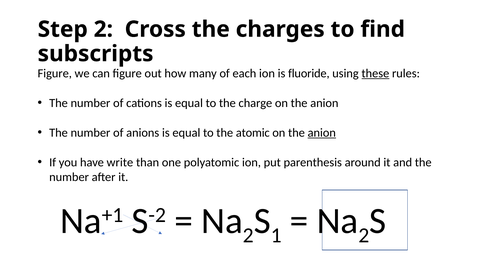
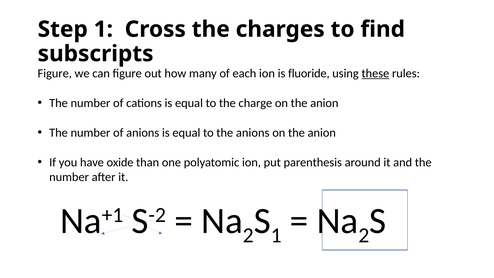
Step 2: 2 -> 1
the atomic: atomic -> anions
anion at (322, 133) underline: present -> none
write: write -> oxide
